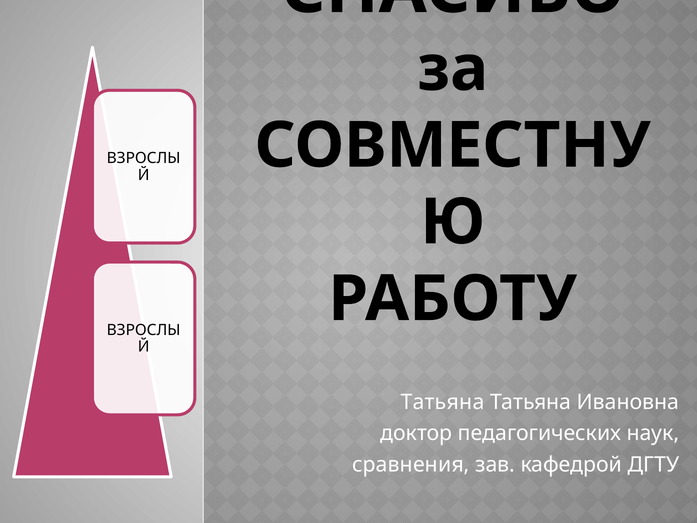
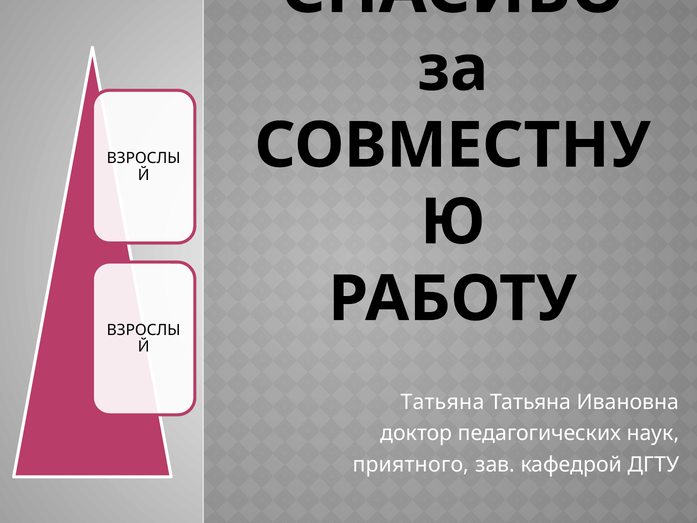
сравнения: сравнения -> приятного
